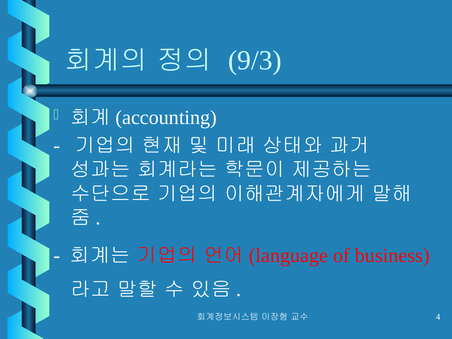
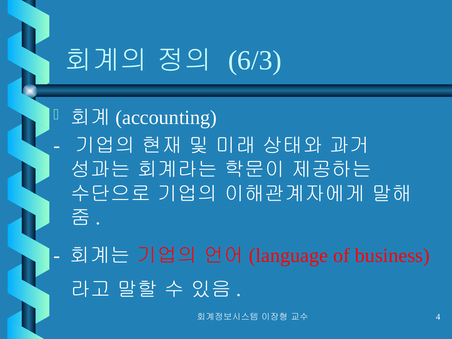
9/3: 9/3 -> 6/3
